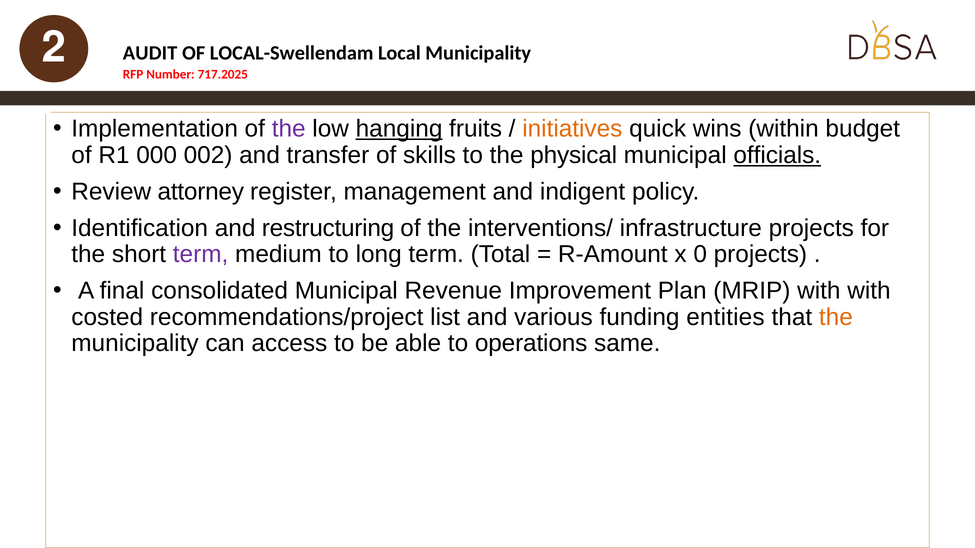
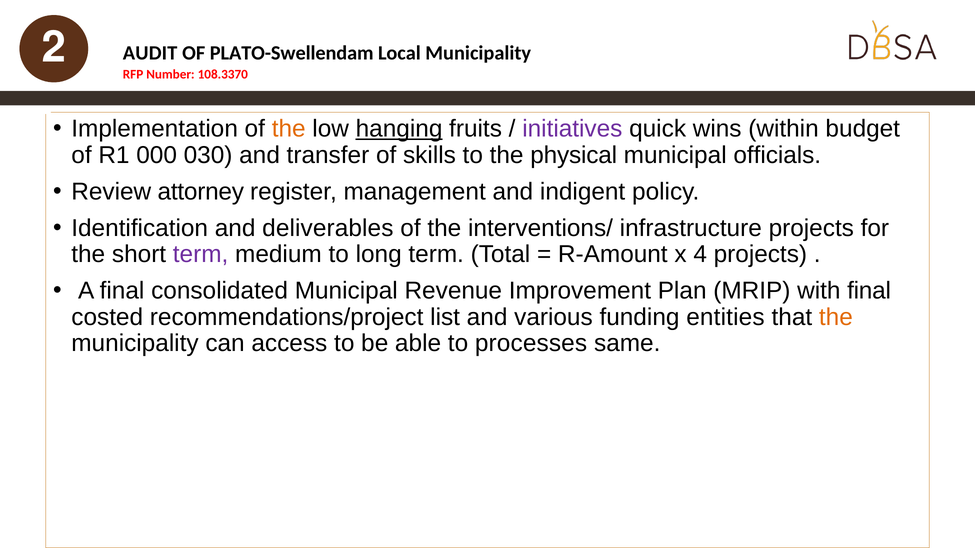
LOCAL-Swellendam: LOCAL-Swellendam -> PLATO-Swellendam
717.2025: 717.2025 -> 108.3370
the at (289, 129) colour: purple -> orange
initiatives colour: orange -> purple
002: 002 -> 030
officials underline: present -> none
restructuring: restructuring -> deliverables
0: 0 -> 4
with with: with -> final
operations: operations -> processes
